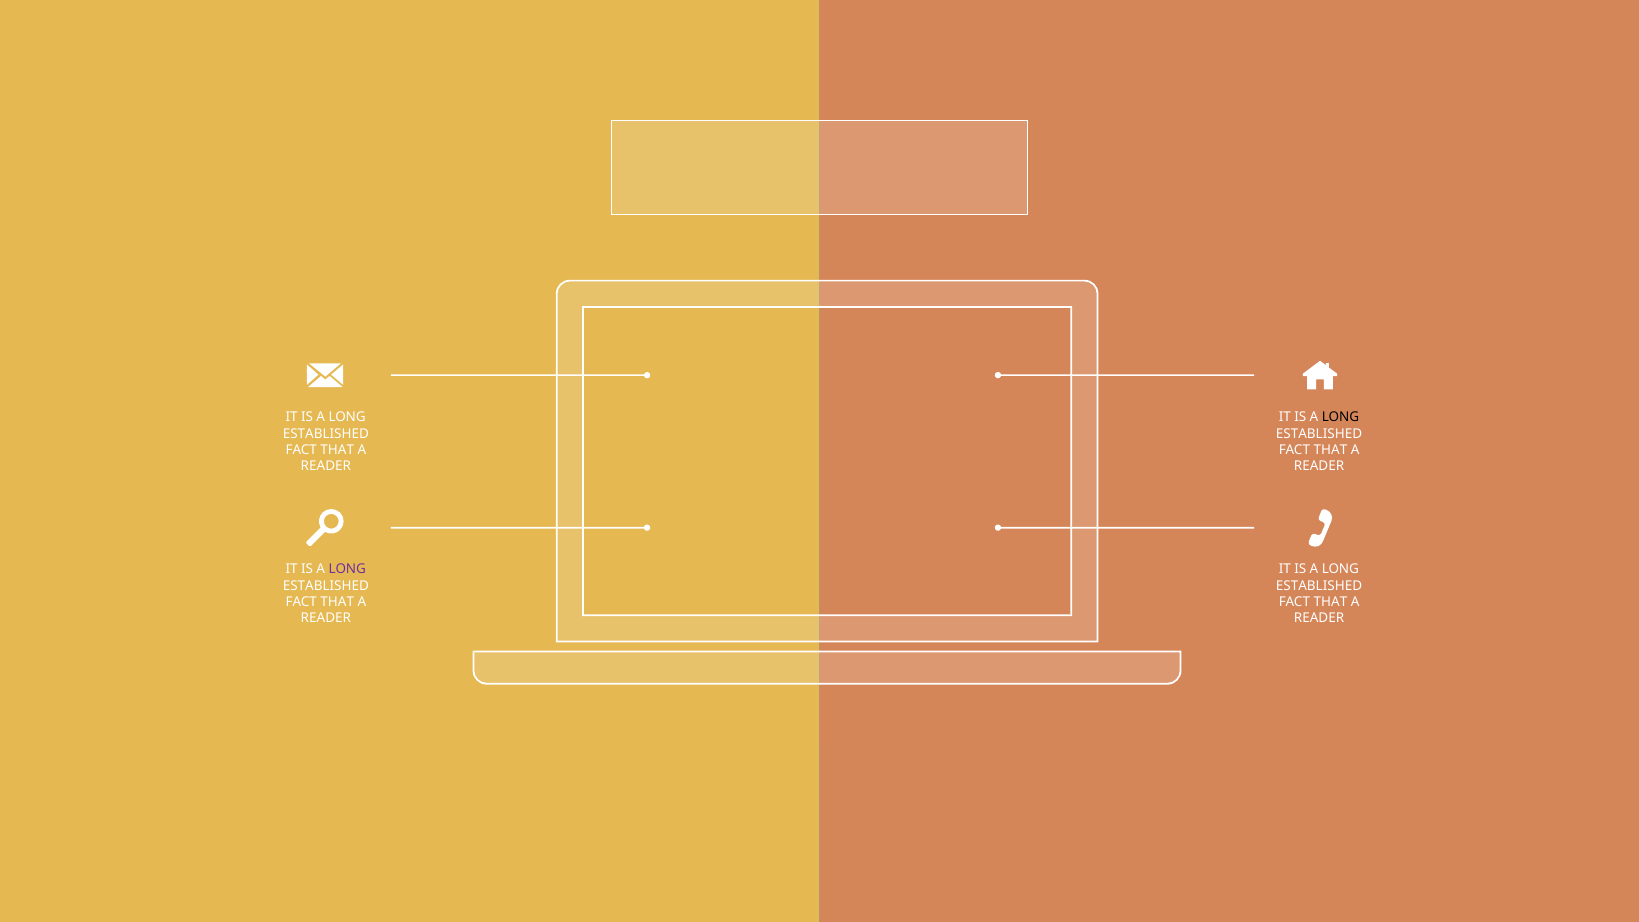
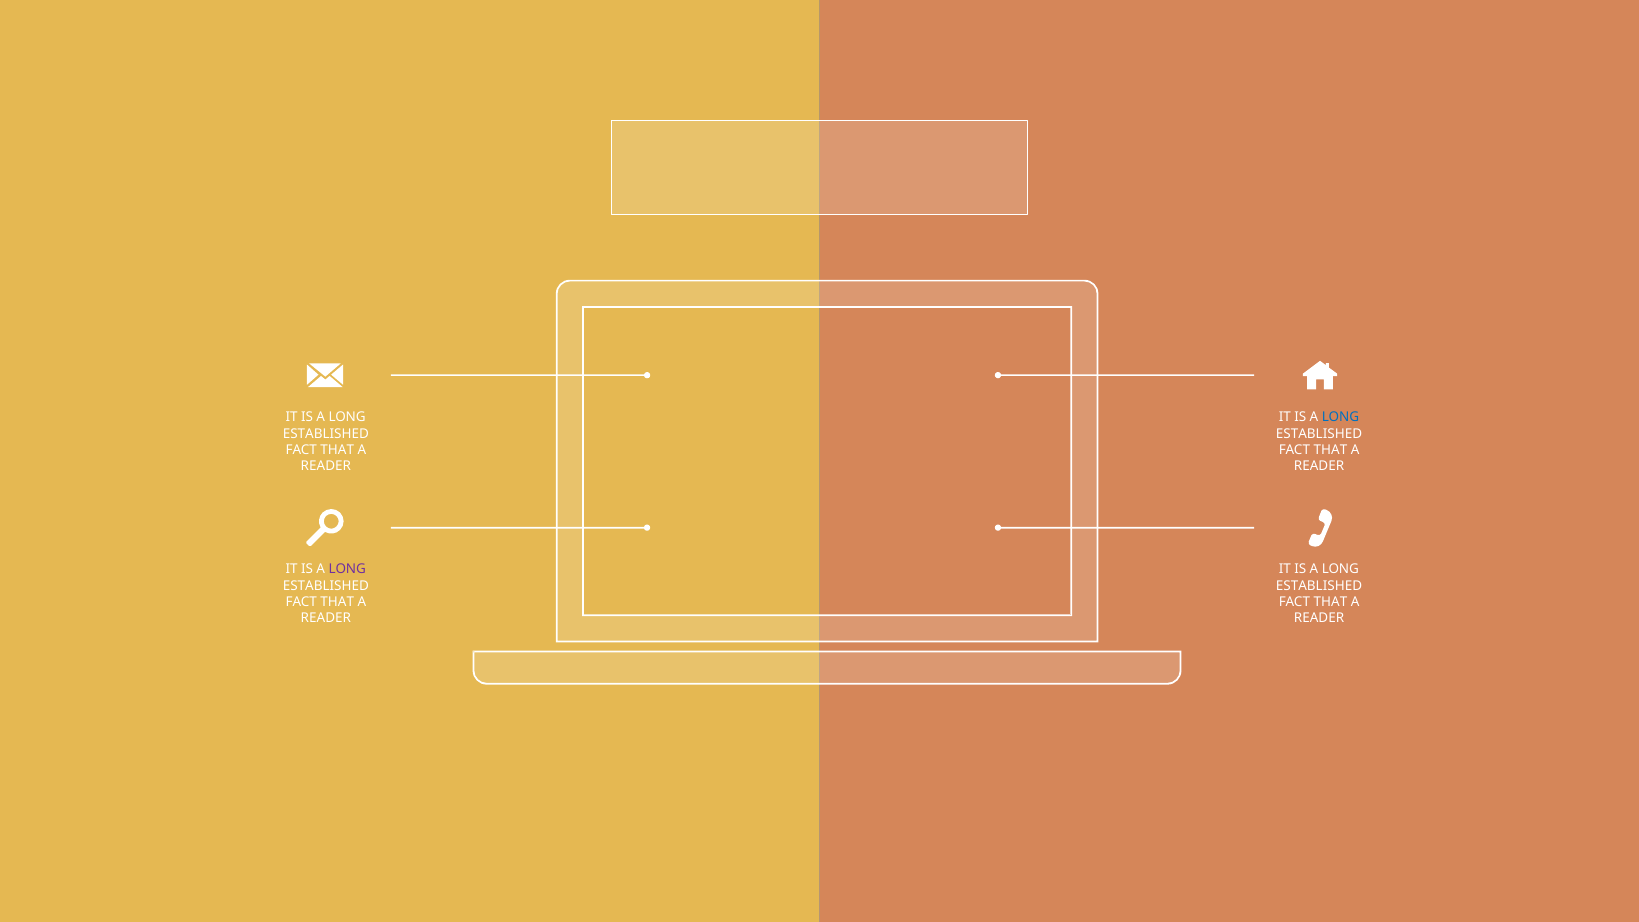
LONG at (1340, 418) colour: black -> blue
